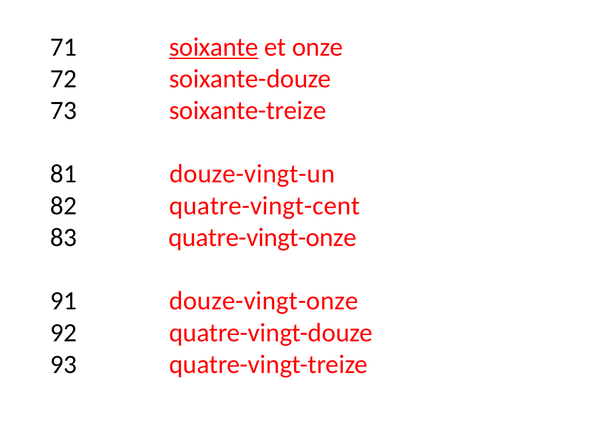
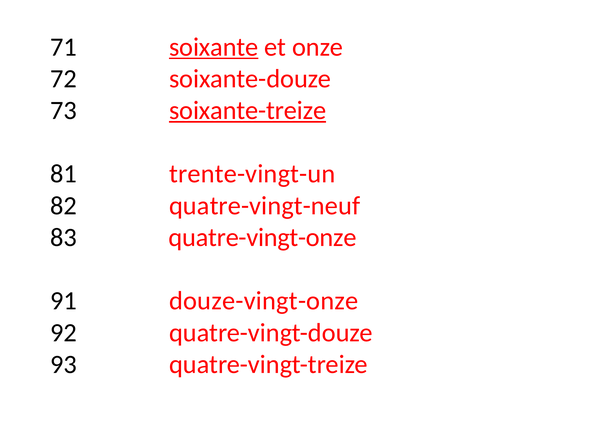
soixante-treize underline: none -> present
douze-vingt-un: douze-vingt-un -> trente-vingt-un
quatre-vingt-cent: quatre-vingt-cent -> quatre-vingt-neuf
